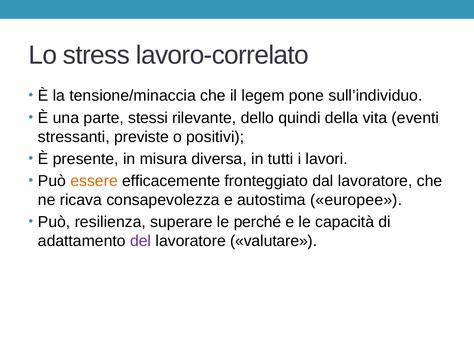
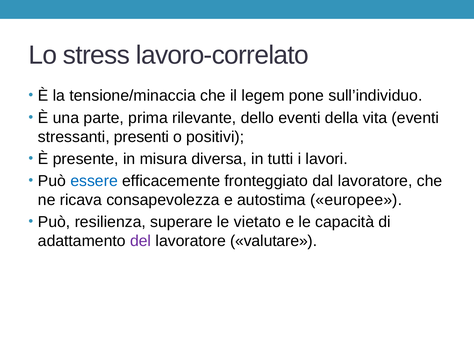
stessi: stessi -> prima
dello quindi: quindi -> eventi
previste: previste -> presenti
essere colour: orange -> blue
perché: perché -> vietato
